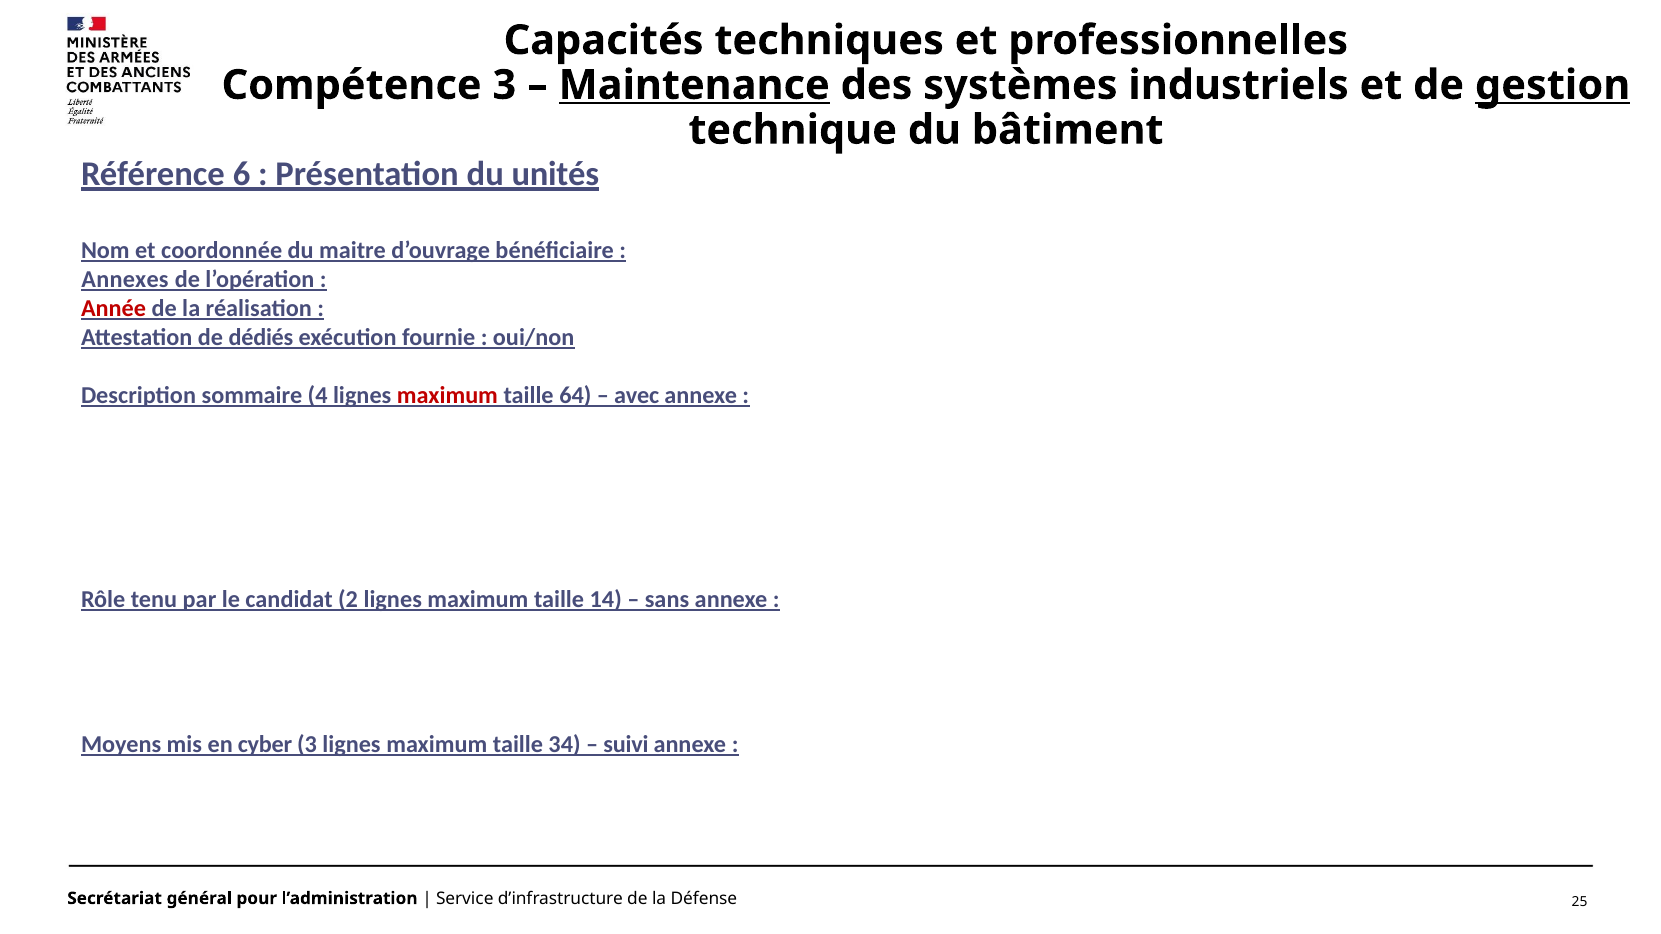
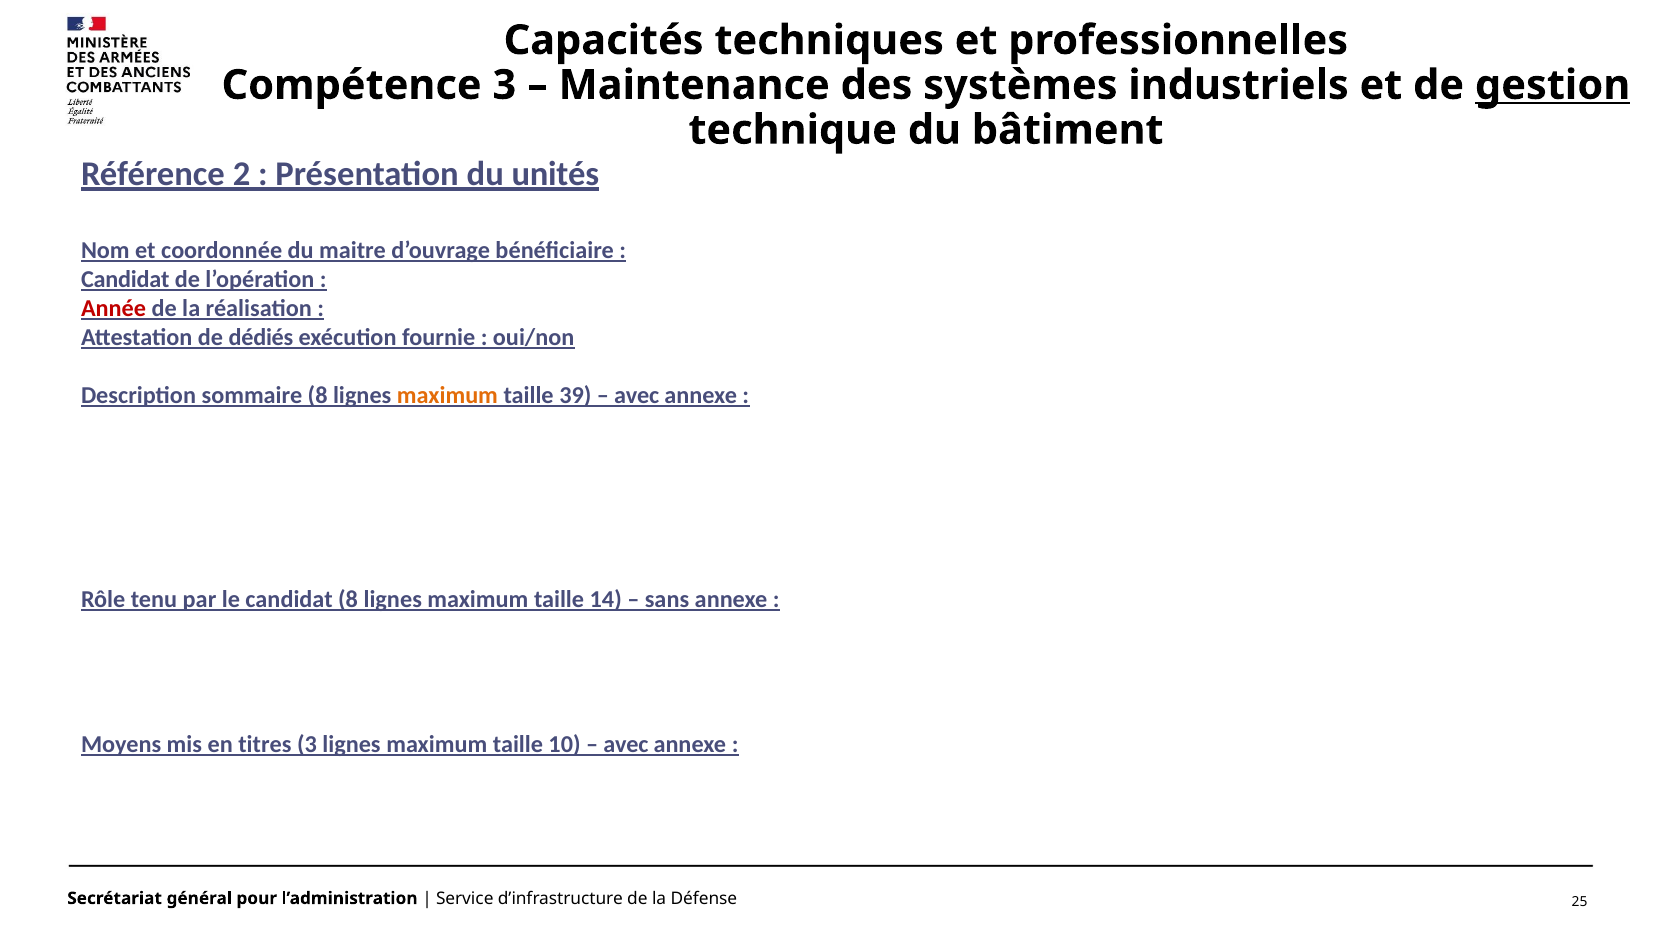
Maintenance underline: present -> none
6: 6 -> 2
Annexes at (125, 279): Annexes -> Candidat
sommaire 4: 4 -> 8
maximum at (447, 396) colour: red -> orange
64: 64 -> 39
candidat 2: 2 -> 8
cyber: cyber -> titres
34: 34 -> 10
suivi at (626, 745): suivi -> avec
